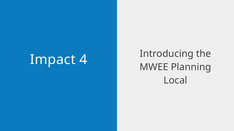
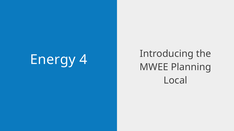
Impact: Impact -> Energy
